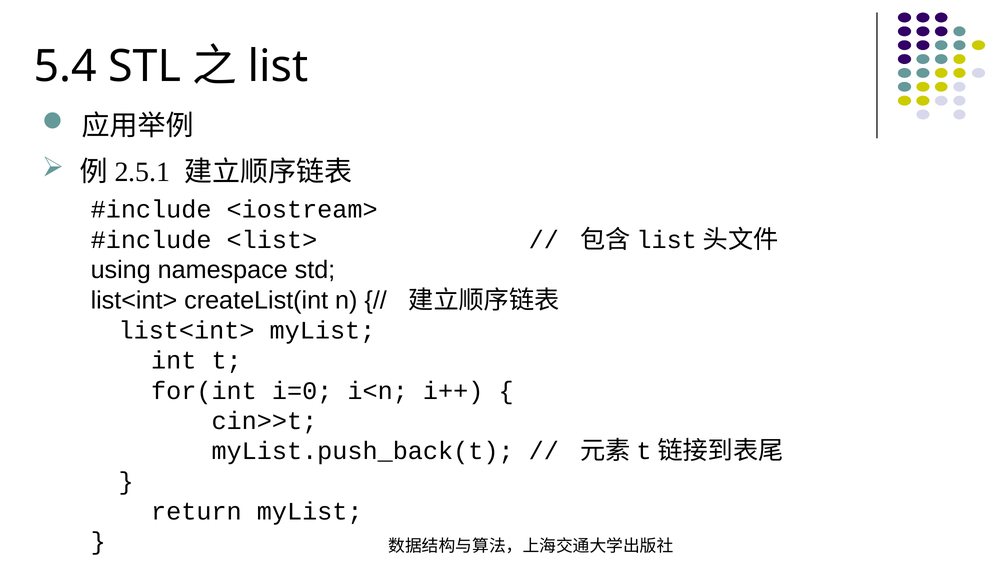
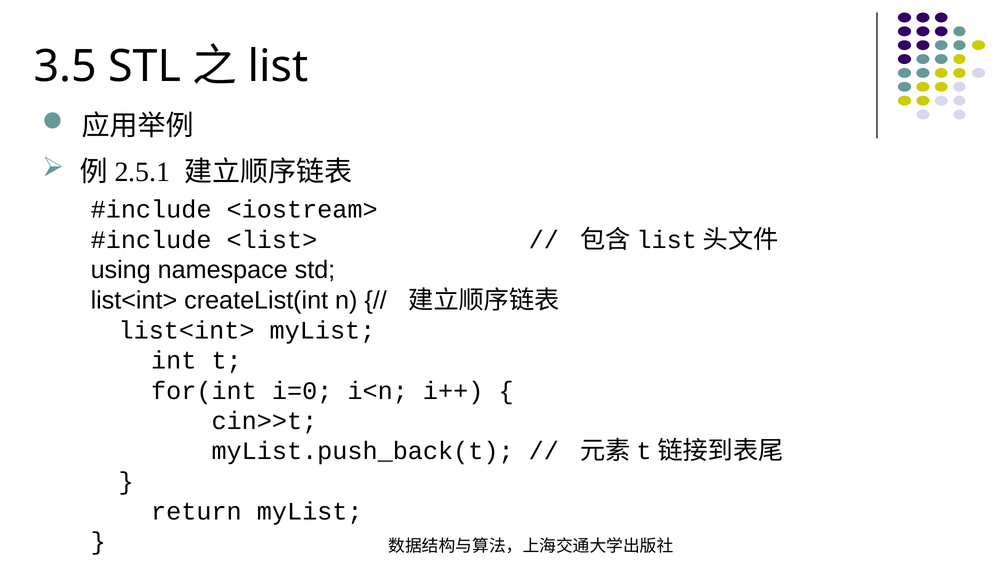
5.4: 5.4 -> 3.5
